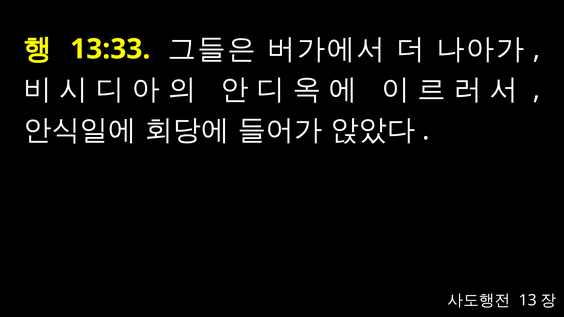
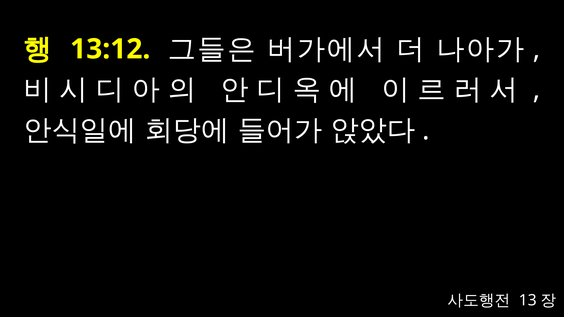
13:33: 13:33 -> 13:12
